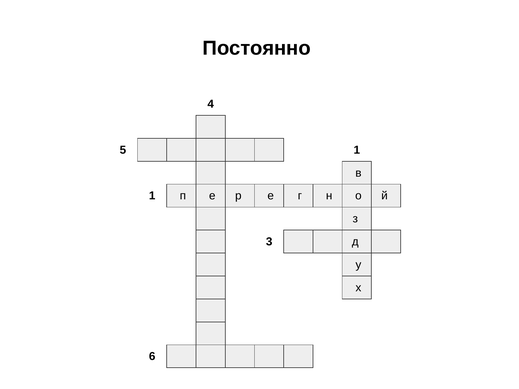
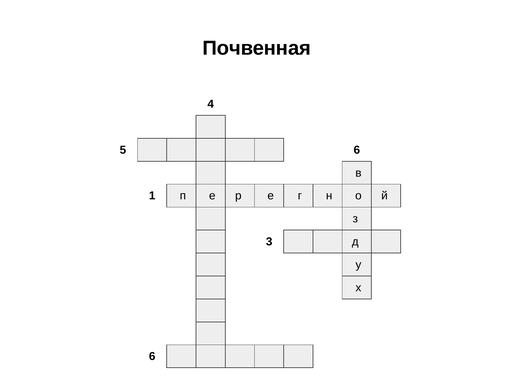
Постоянно: Постоянно -> Почвенная
5 1: 1 -> 6
